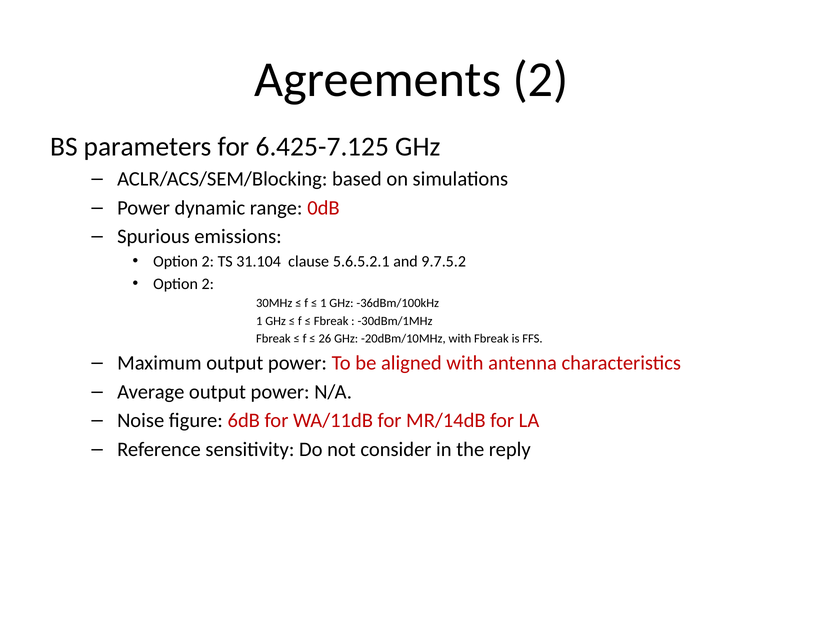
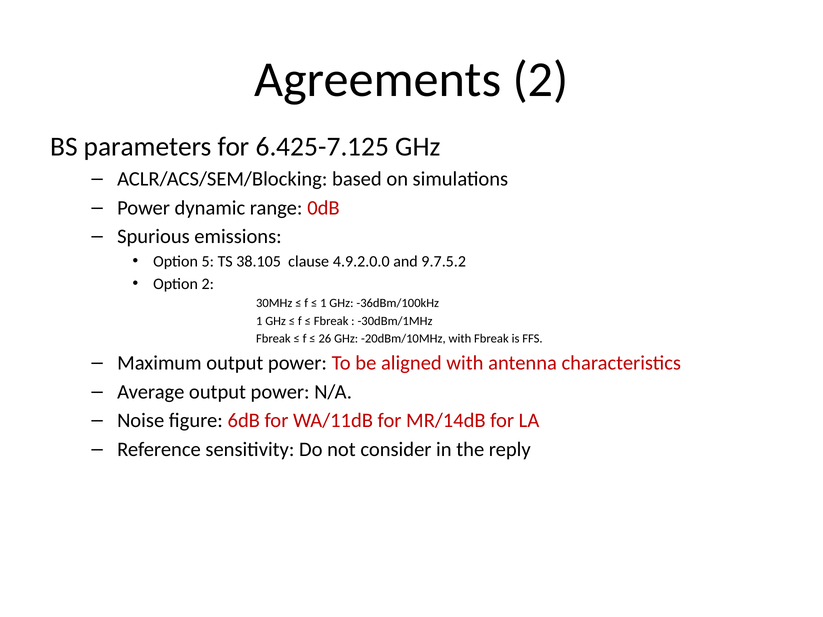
2 at (208, 262): 2 -> 5
31.104: 31.104 -> 38.105
5.6.5.2.1: 5.6.5.2.1 -> 4.9.2.0.0
